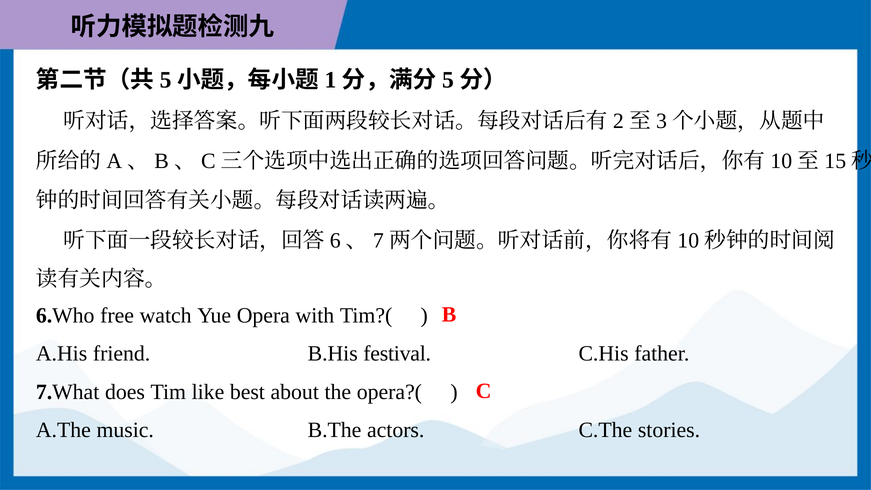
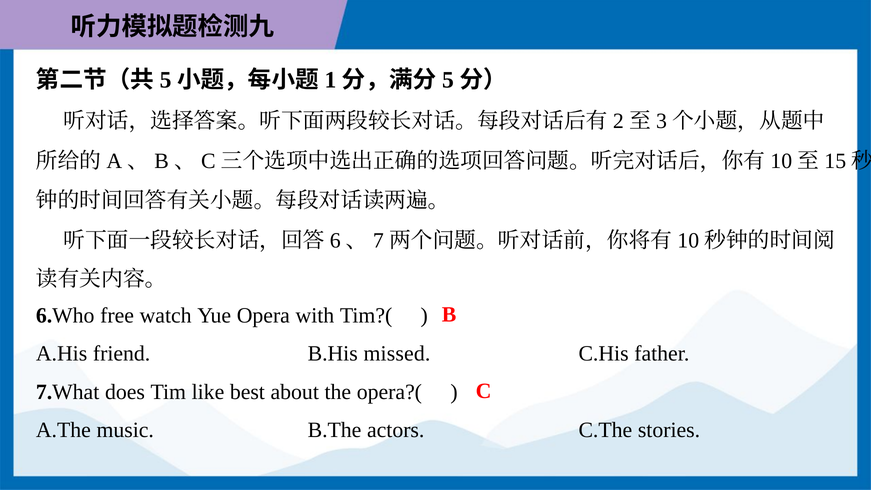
festival: festival -> missed
